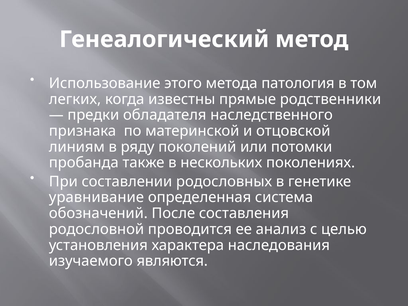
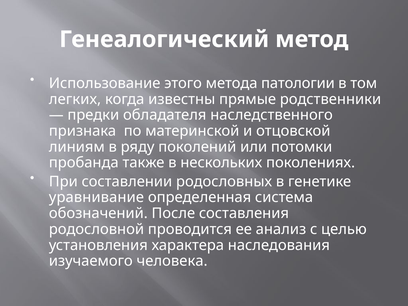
патология: патология -> патологии
являются: являются -> человека
